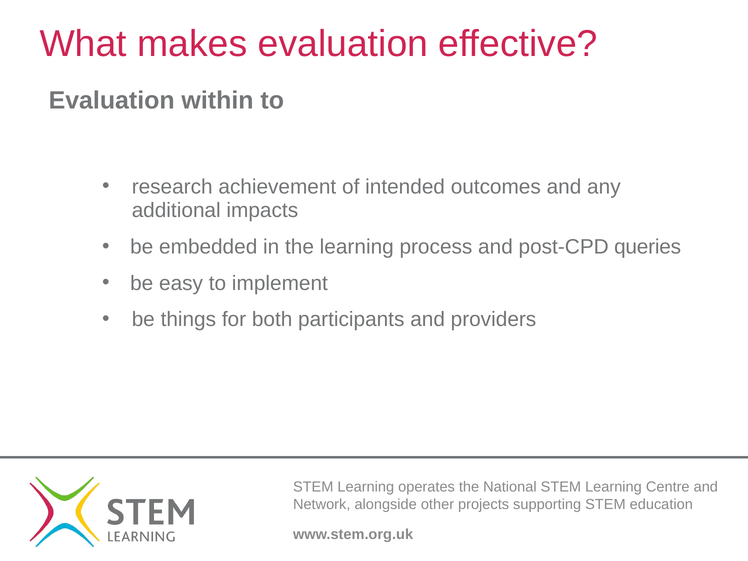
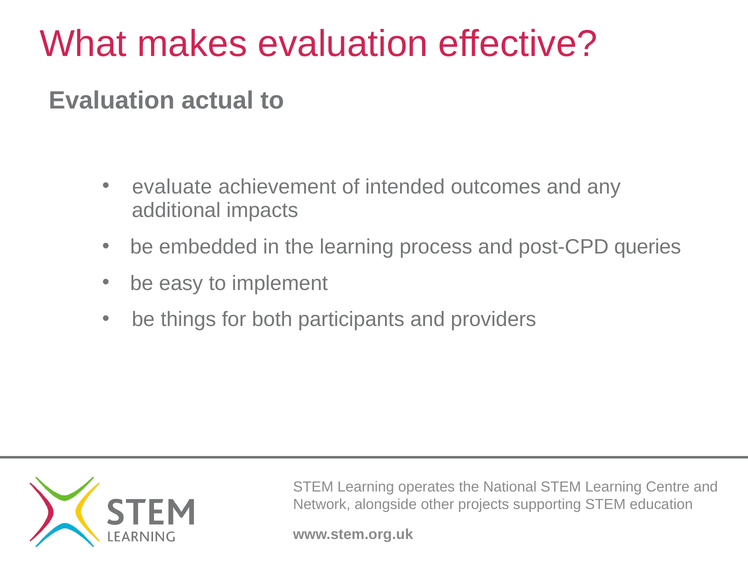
within: within -> actual
research: research -> evaluate
